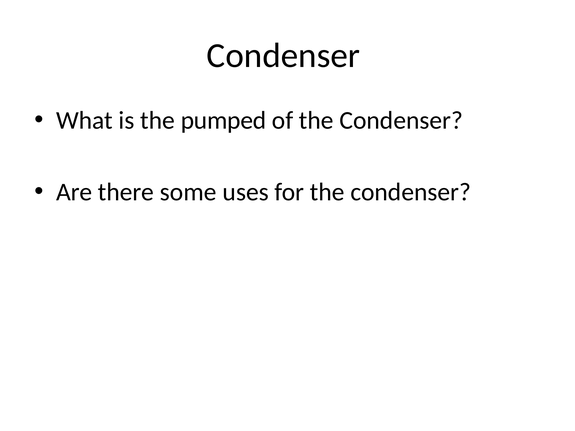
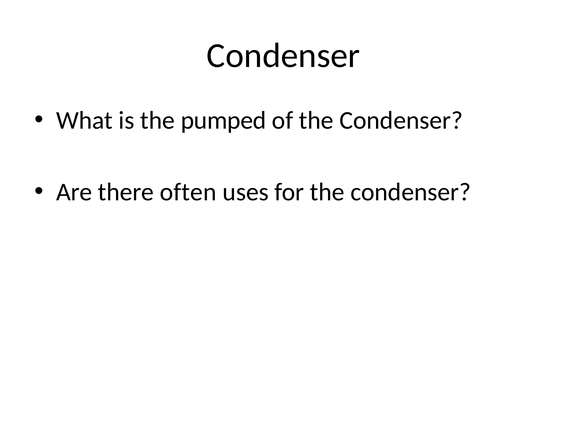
some: some -> often
